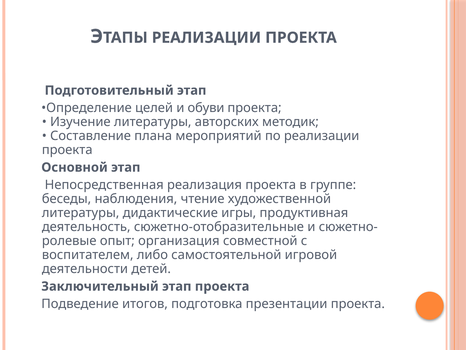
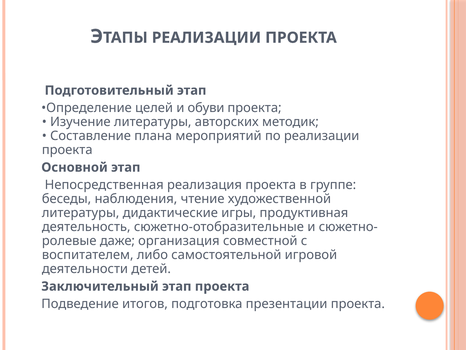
опыт: опыт -> даже
